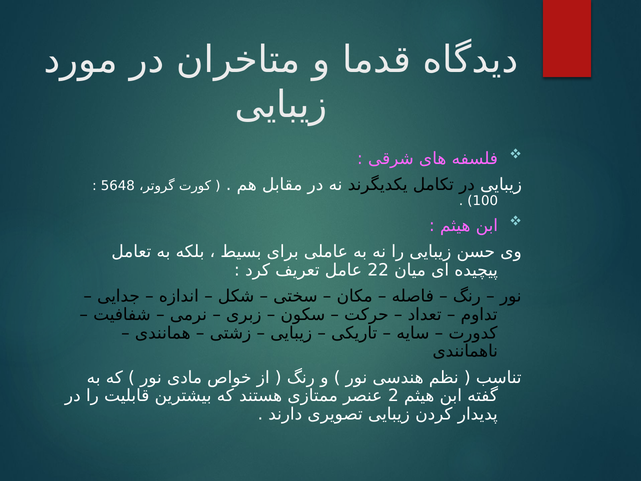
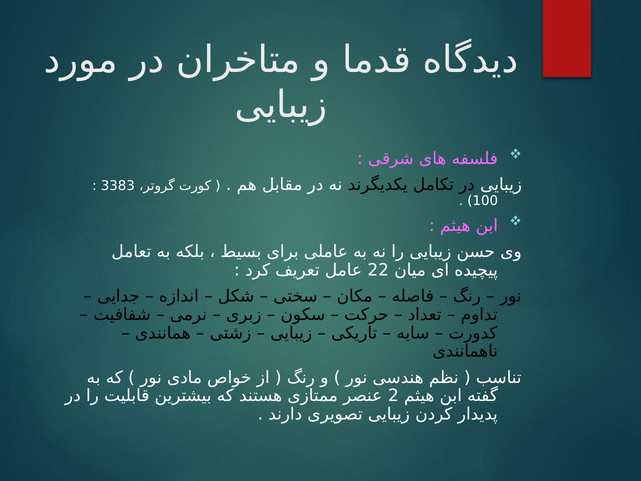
5648: 5648 -> 3383
